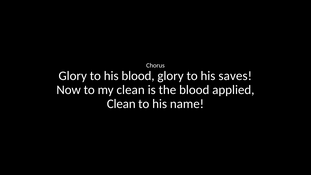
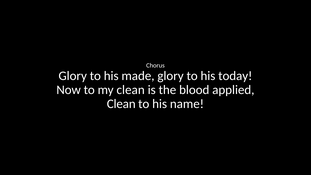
his blood: blood -> made
saves: saves -> today
